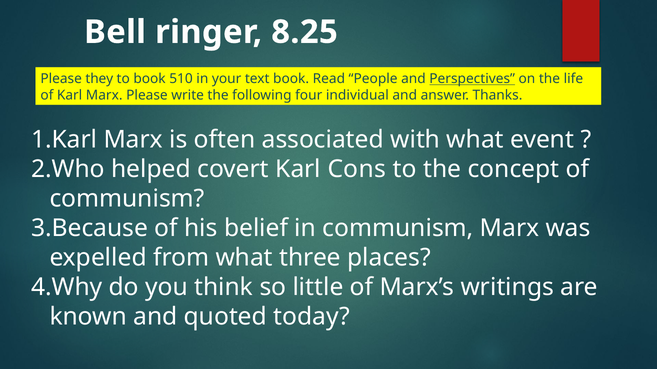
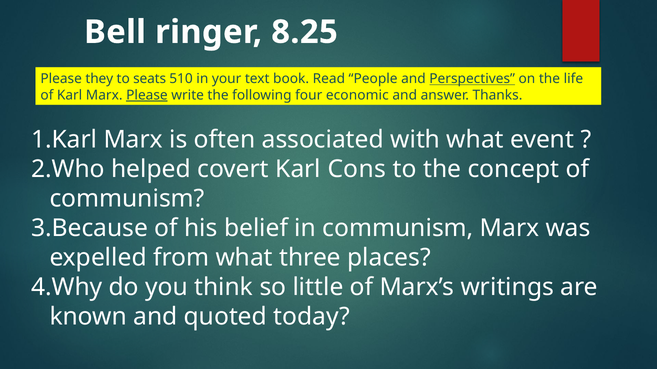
to book: book -> seats
Please at (147, 95) underline: none -> present
individual: individual -> economic
